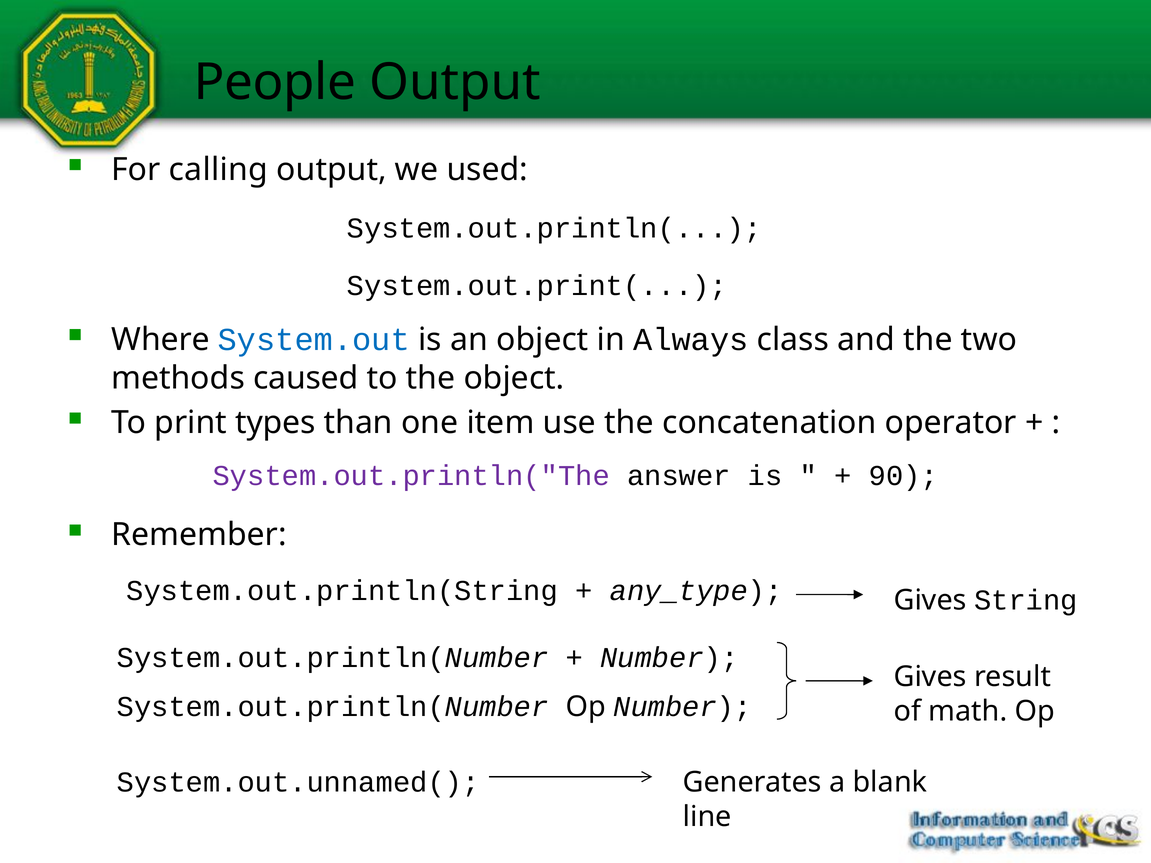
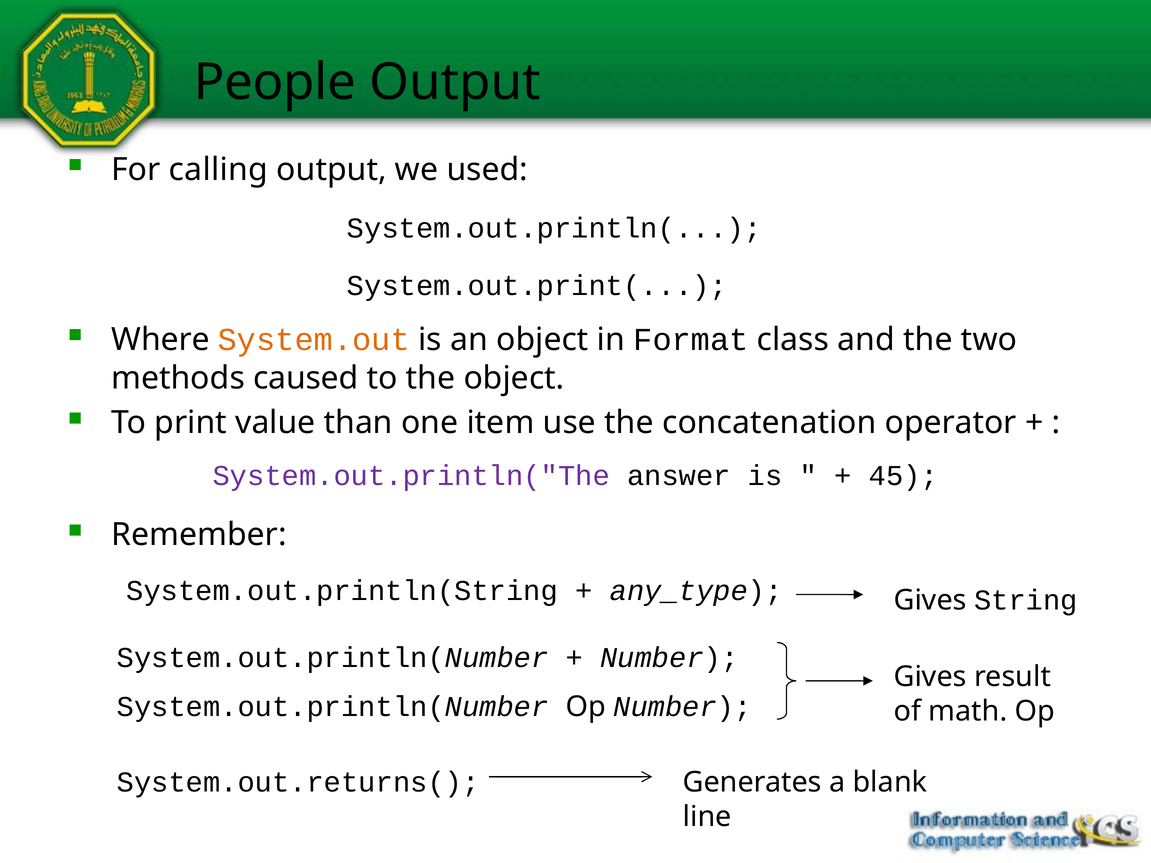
System.out colour: blue -> orange
Always: Always -> Format
types: types -> value
90: 90 -> 45
System.out.unnamed(: System.out.unnamed( -> System.out.returns(
